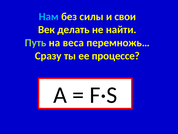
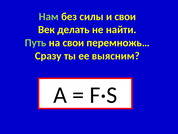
Нам colour: light blue -> light green
на веса: веса -> свои
процессе: процессе -> выясним
